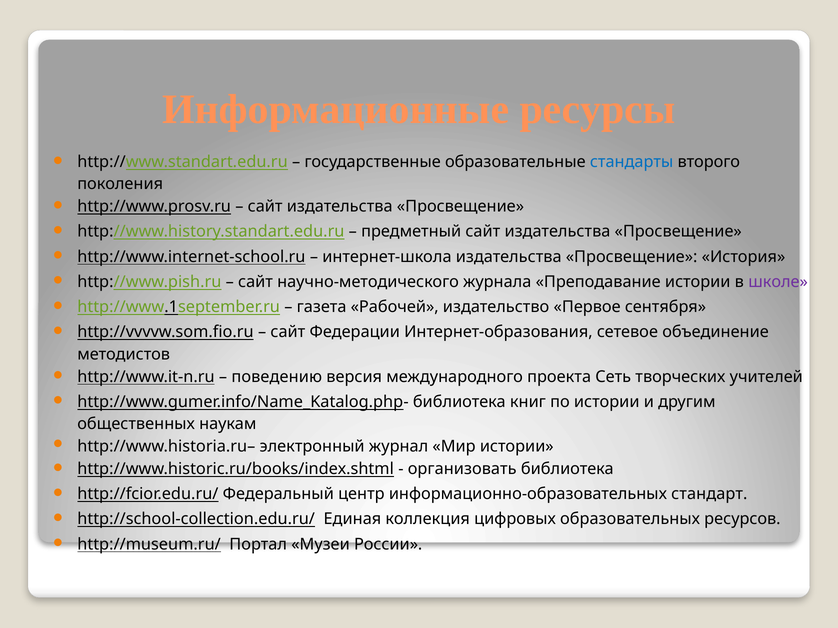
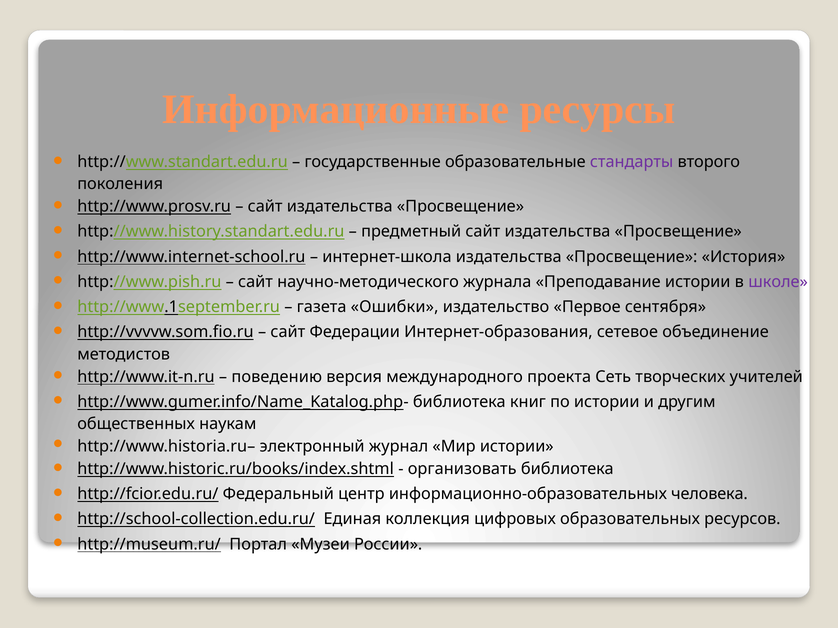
стандарты colour: blue -> purple
Рабочей: Рабочей -> Ошибки
стандарт: стандарт -> человека
